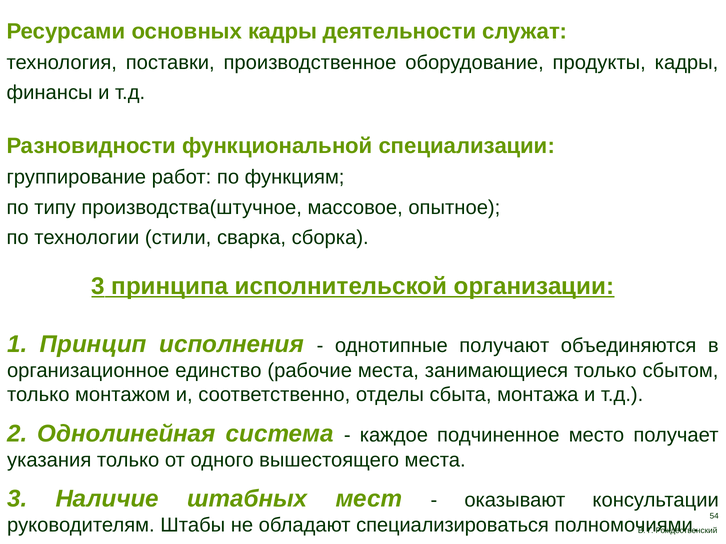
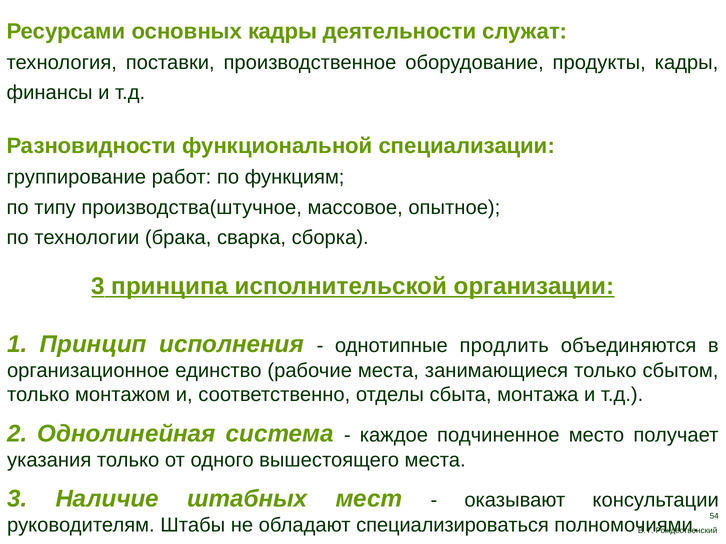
стили: стили -> брака
получают: получают -> продлить
